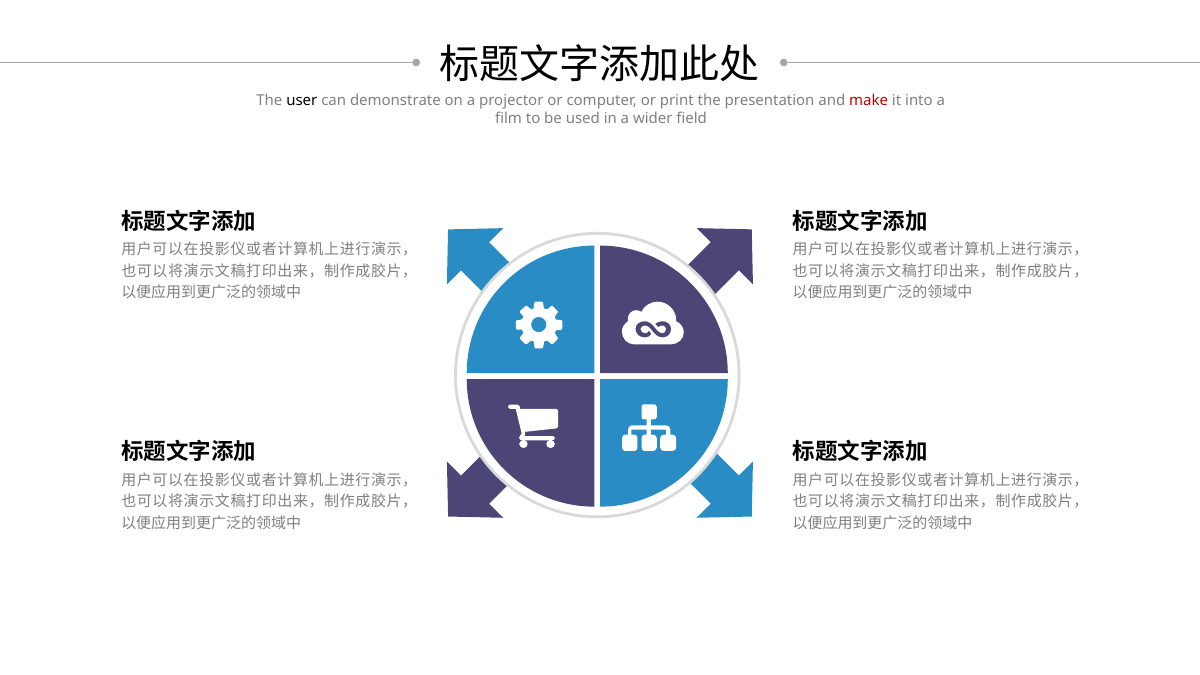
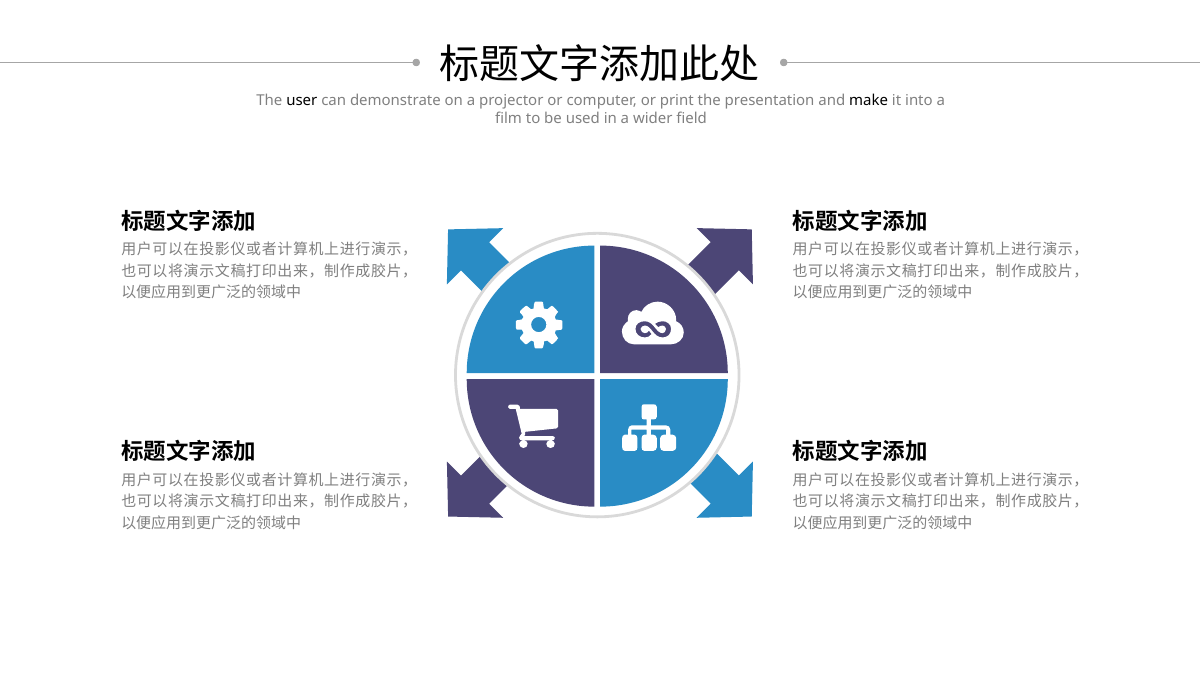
make colour: red -> black
